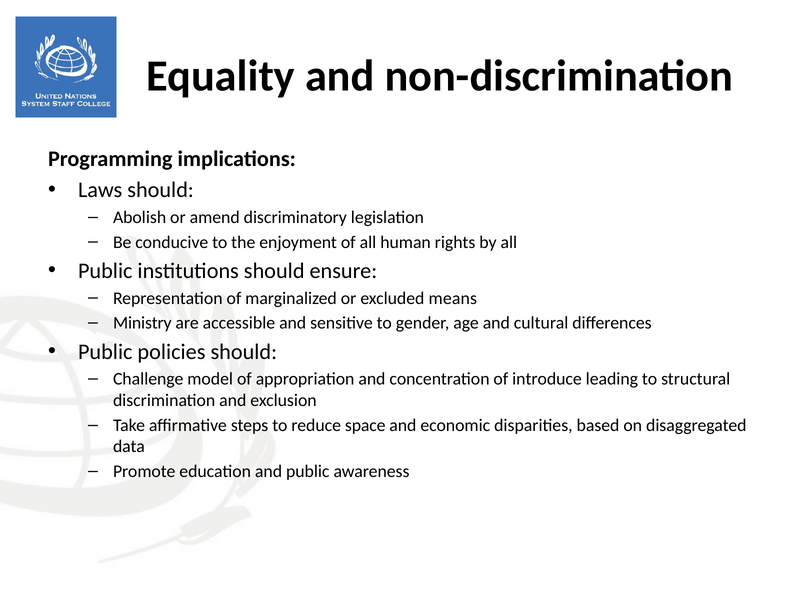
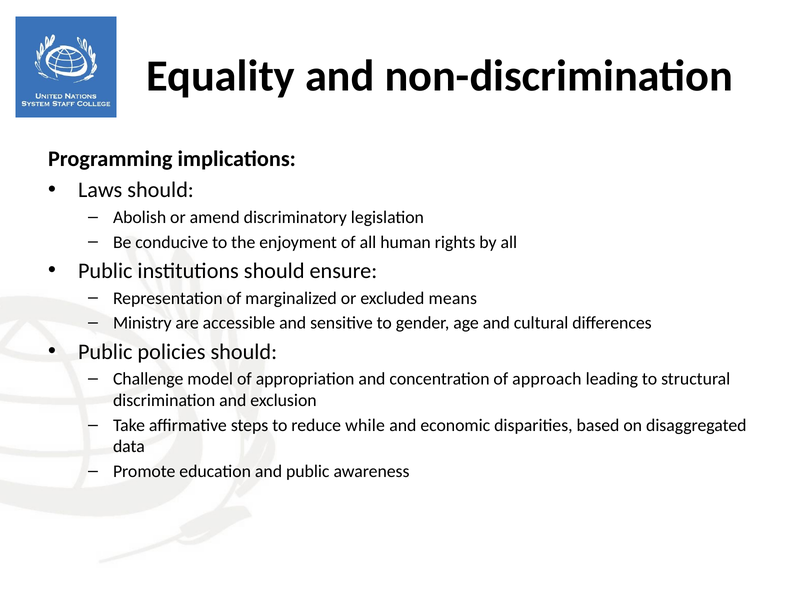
introduce: introduce -> approach
space: space -> while
